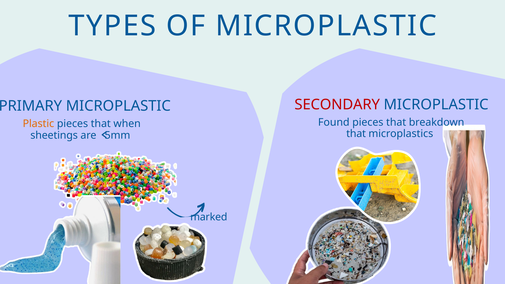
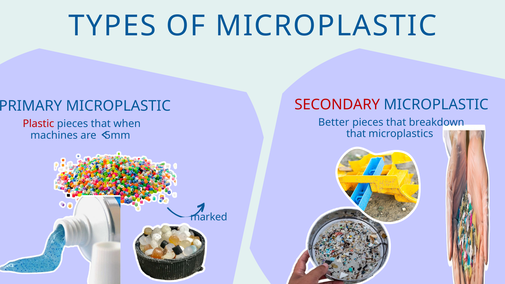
Found: Found -> Better
Plastic colour: orange -> red
sheetings: sheetings -> machines
